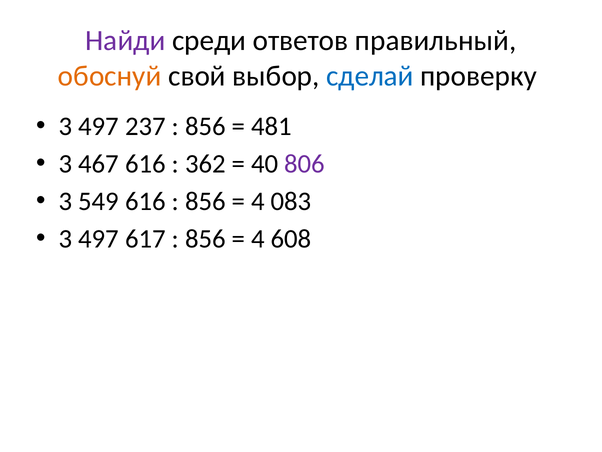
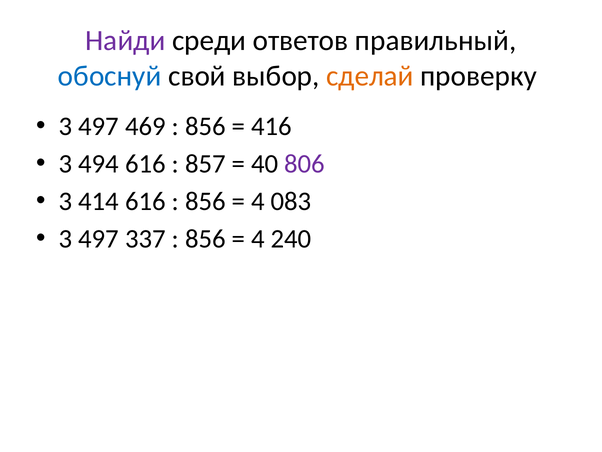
обоснуй colour: orange -> blue
сделай colour: blue -> orange
237: 237 -> 469
481: 481 -> 416
467: 467 -> 494
362: 362 -> 857
549: 549 -> 414
617: 617 -> 337
608: 608 -> 240
